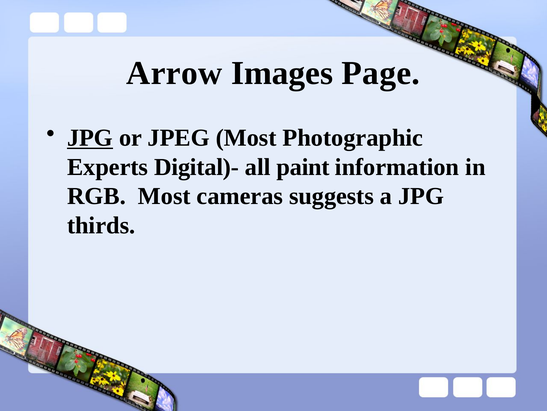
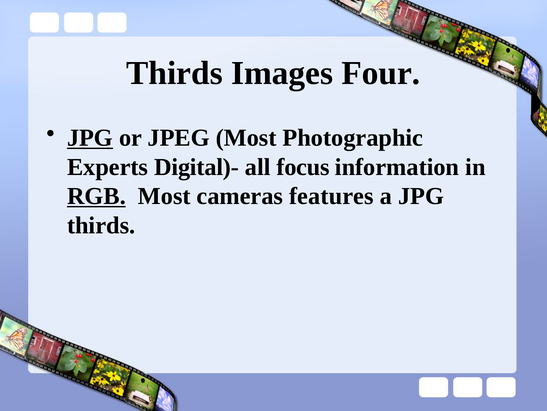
Arrow at (174, 73): Arrow -> Thirds
Page: Page -> Four
paint: paint -> focus
RGB underline: none -> present
suggests: suggests -> features
